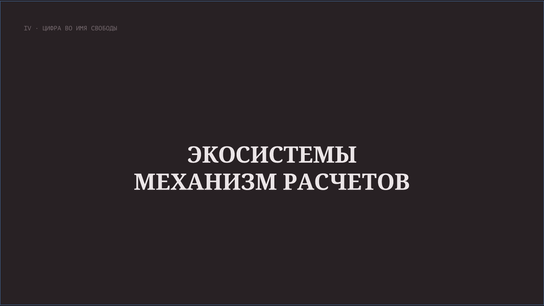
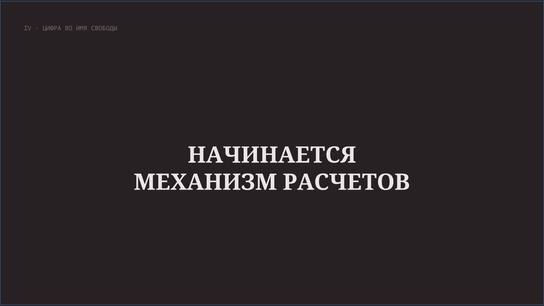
ЭКОСИСТЕМЫ: ЭКОСИСТЕМЫ -> НАЧИНАЕТСЯ
